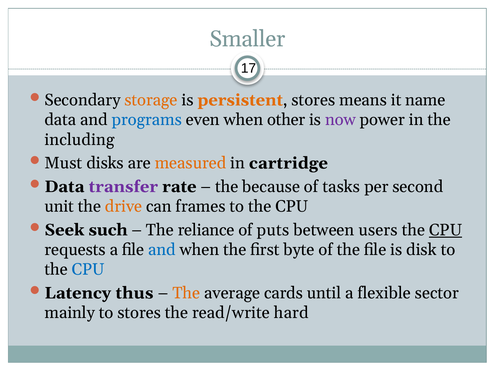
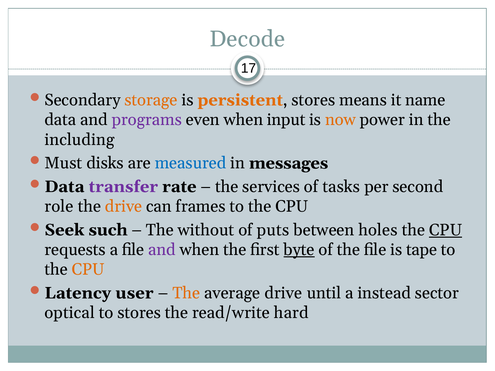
Smaller: Smaller -> Decode
programs colour: blue -> purple
other: other -> input
now colour: purple -> orange
measured colour: orange -> blue
cartridge: cartridge -> messages
because: because -> services
unit: unit -> role
reliance: reliance -> without
users: users -> holes
and at (162, 250) colour: blue -> purple
byte underline: none -> present
disk: disk -> tape
CPU at (88, 270) colour: blue -> orange
thus: thus -> user
average cards: cards -> drive
flexible: flexible -> instead
mainly: mainly -> optical
